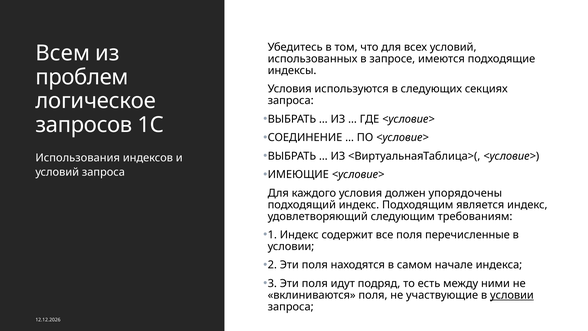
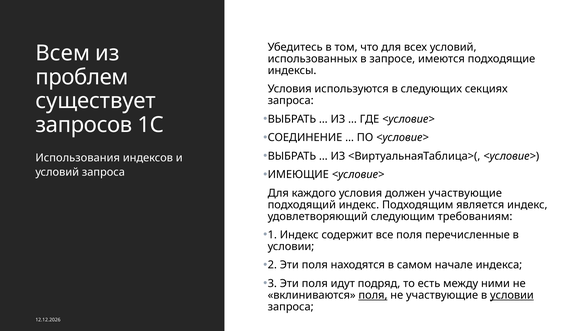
логическое: логическое -> существует
должен упорядочены: упорядочены -> участвующие
поля at (373, 295) underline: none -> present
